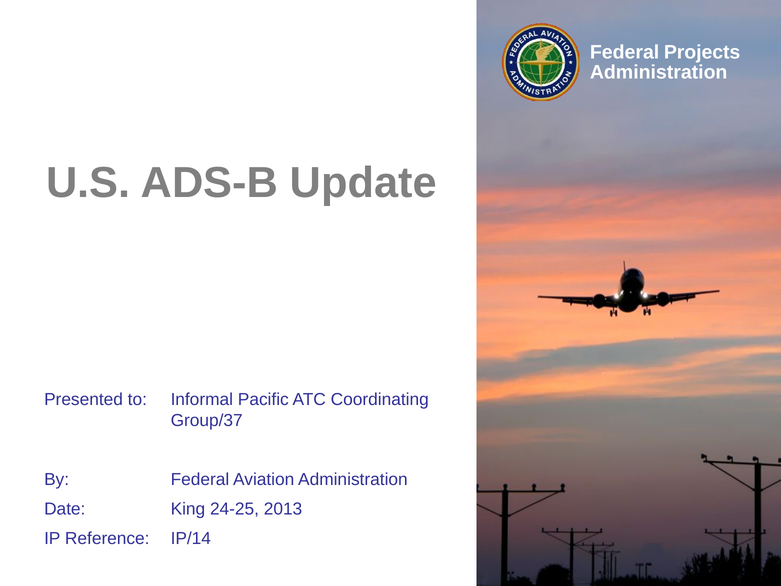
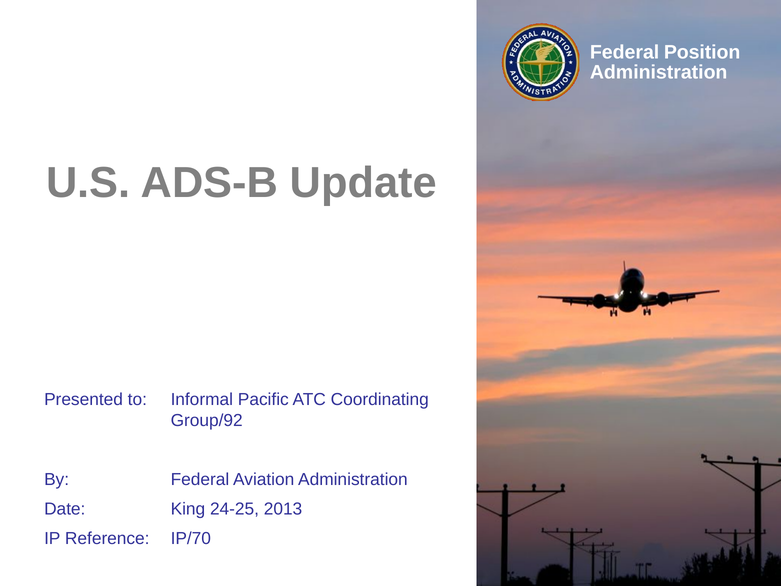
Projects: Projects -> Position
Group/37: Group/37 -> Group/92
IP/14: IP/14 -> IP/70
